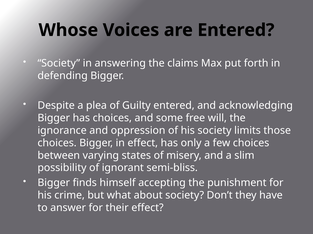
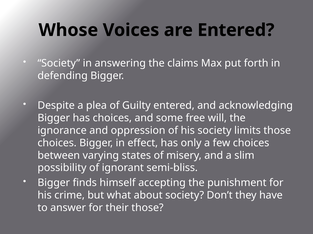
their effect: effect -> those
